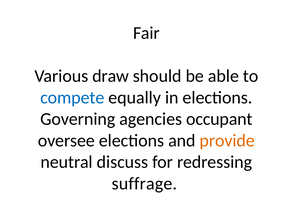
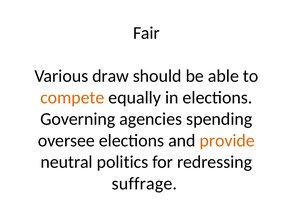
compete colour: blue -> orange
occupant: occupant -> spending
discuss: discuss -> politics
